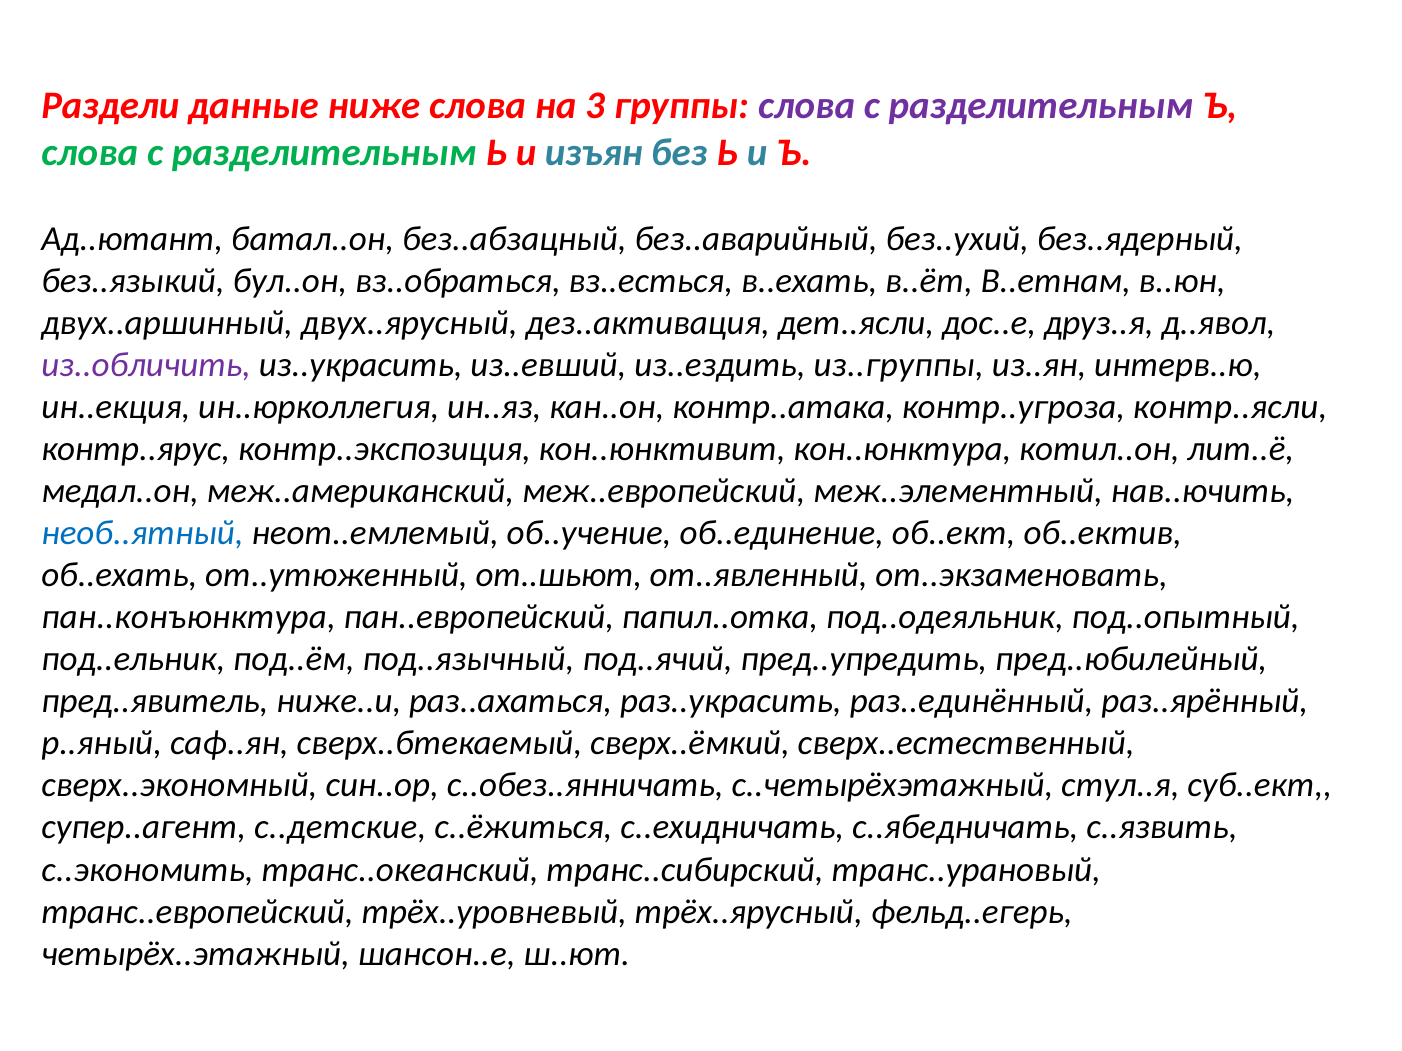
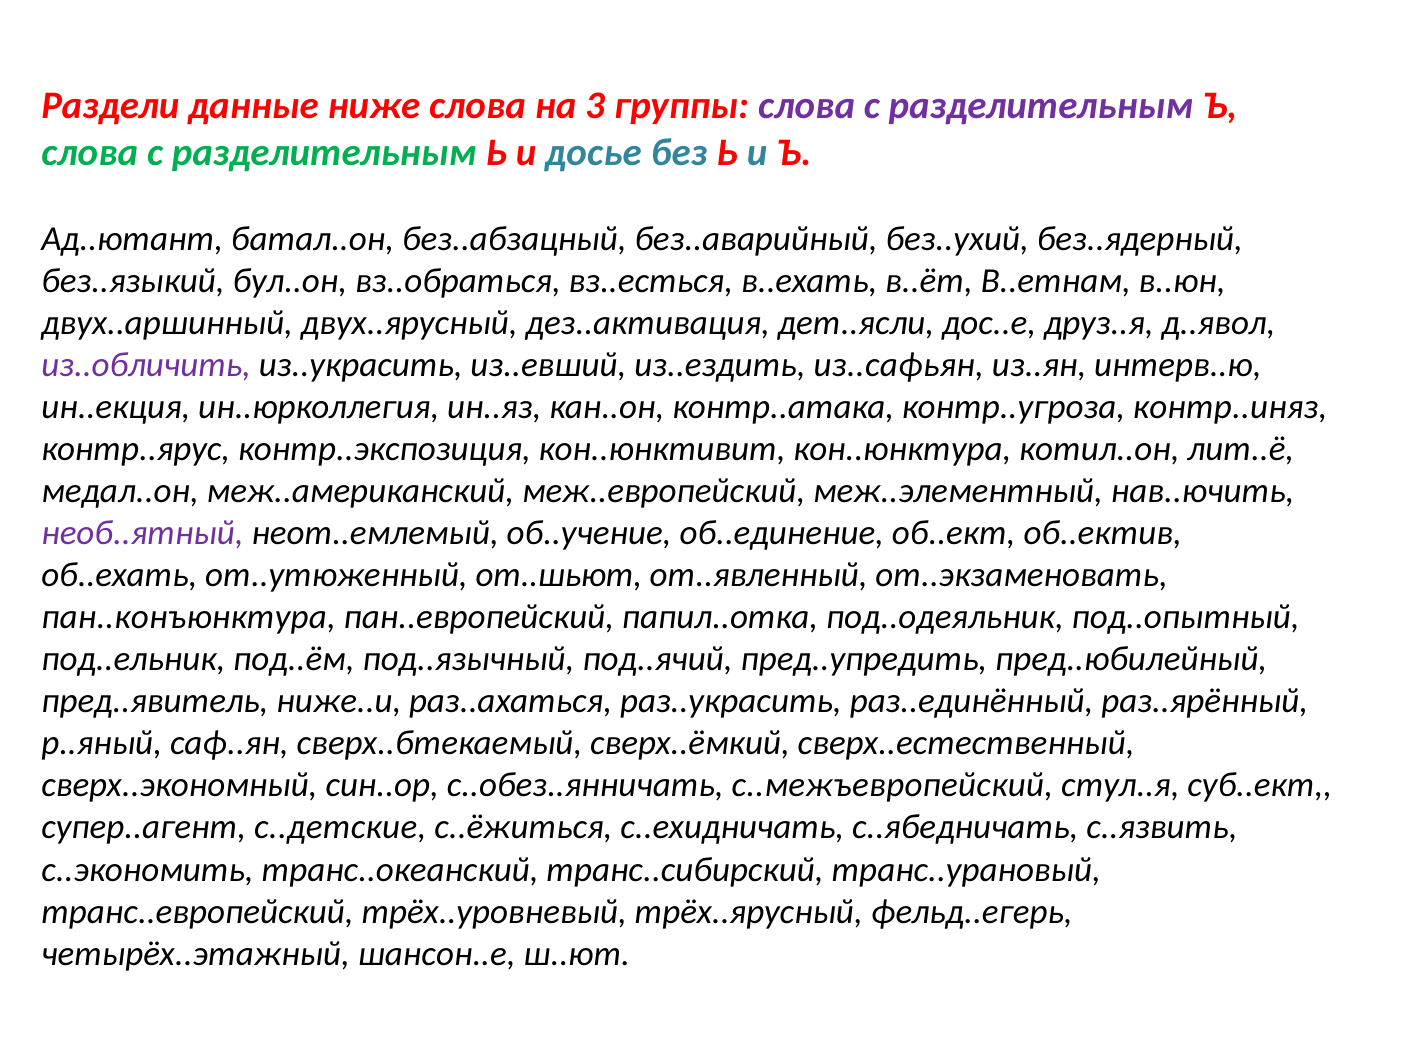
изъян: изъян -> досье
из..группы: из..группы -> из..сафьян
контр..ясли: контр..ясли -> контр..иняз
необ..ятный colour: blue -> purple
с..четырёхэтажный: с..четырёхэтажный -> с..межъевропейский
